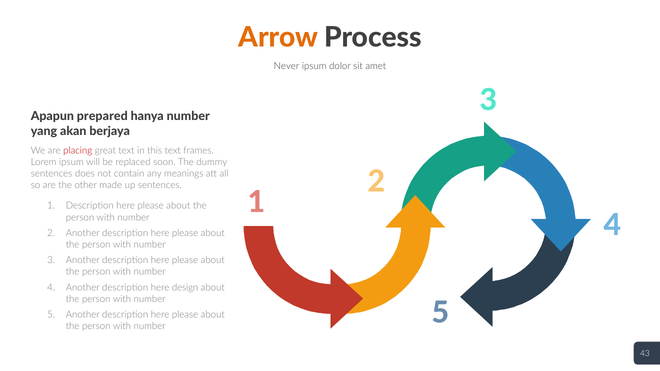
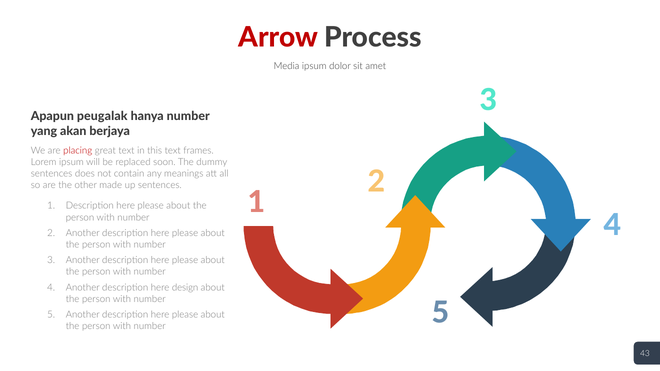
Arrow colour: orange -> red
Never: Never -> Media
prepared: prepared -> peugalak
